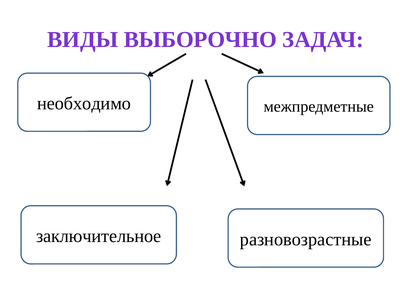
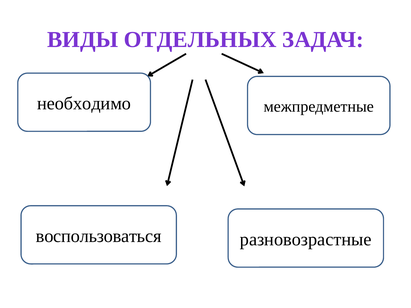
ВЫБОРОЧНО: ВЫБОРОЧНО -> ОТДЕЛЬНЫХ
заключительное: заключительное -> воспользоваться
